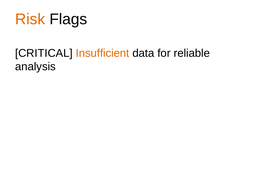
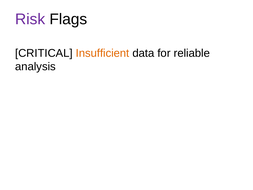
Risk colour: orange -> purple
